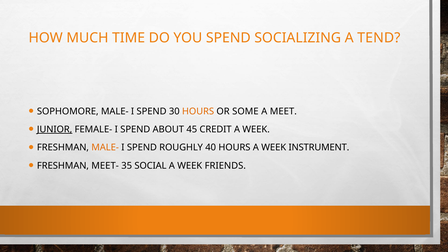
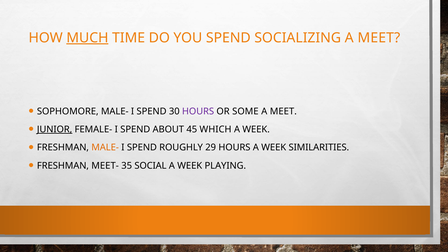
MUCH underline: none -> present
SOCIALIZING A TEND: TEND -> MEET
HOURS at (198, 111) colour: orange -> purple
CREDIT: CREDIT -> WHICH
40: 40 -> 29
INSTRUMENT: INSTRUMENT -> SIMILARITIES
FRIENDS: FRIENDS -> PLAYING
